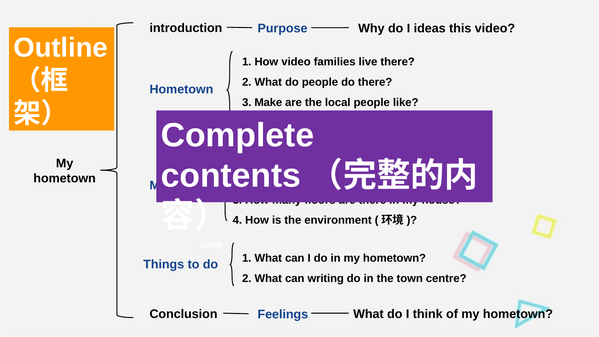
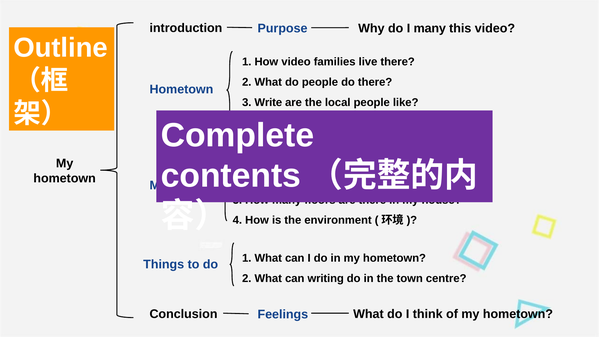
I ideas: ideas -> many
Make: Make -> Write
